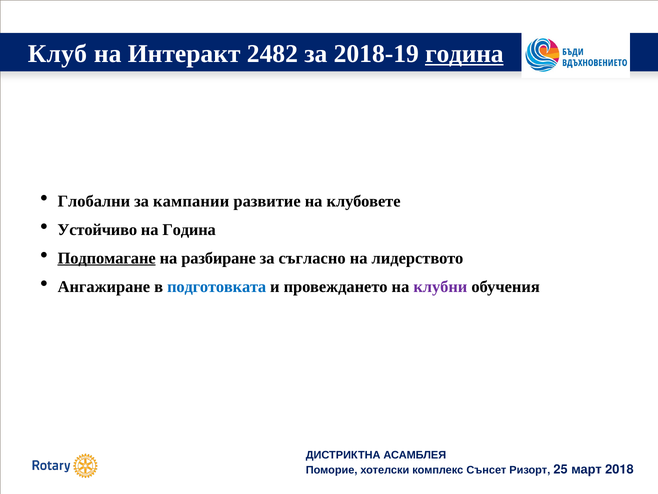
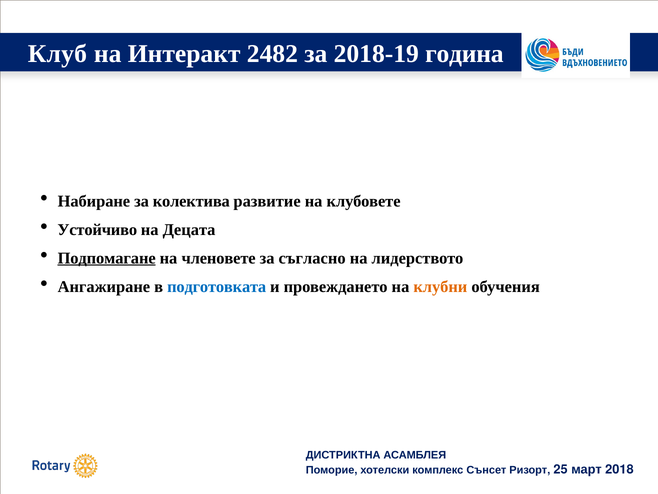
година at (464, 54) underline: present -> none
Глобални: Глобални -> Набиране
кампании: кампании -> колектива
на Година: Година -> Децата
разбиране: разбиране -> членовете
клубни colour: purple -> orange
